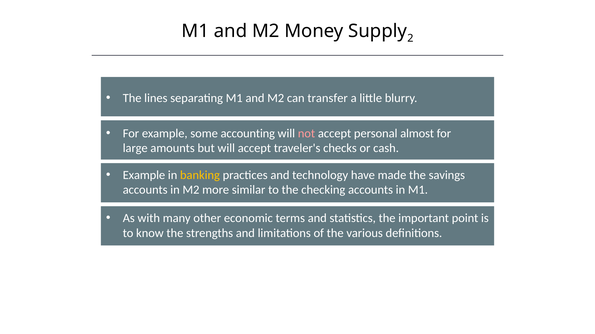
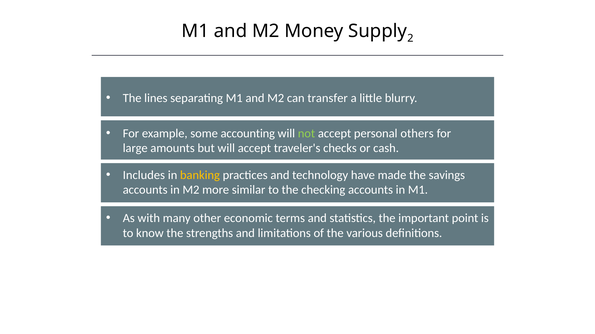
not colour: pink -> light green
almost: almost -> others
Example at (144, 175): Example -> Includes
